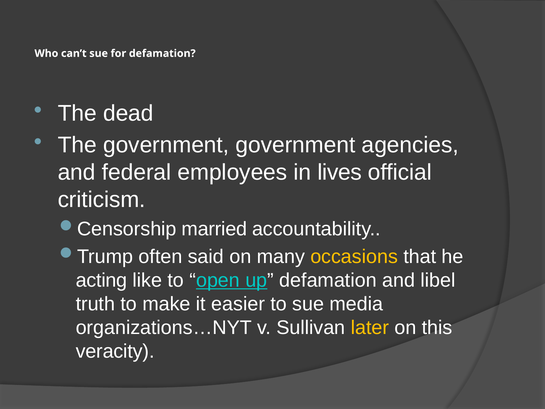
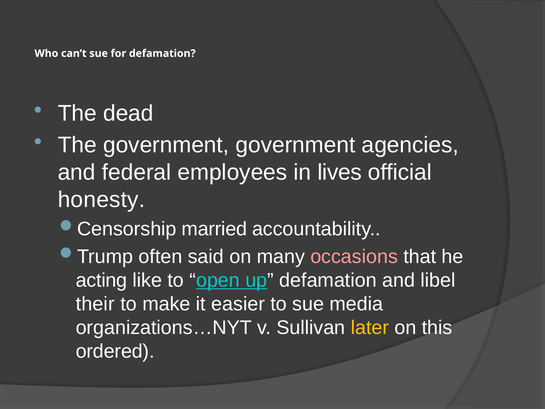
criticism: criticism -> honesty
occasions colour: yellow -> pink
truth: truth -> their
veracity: veracity -> ordered
